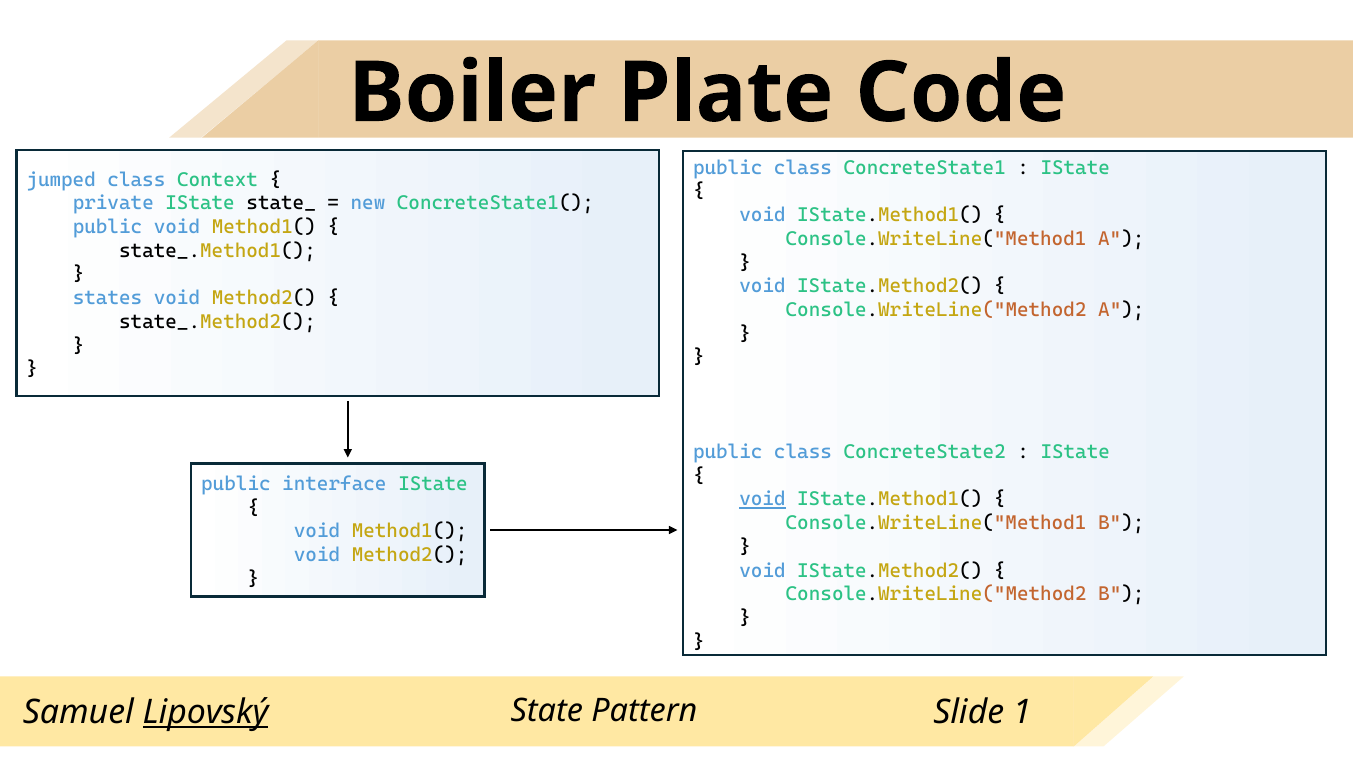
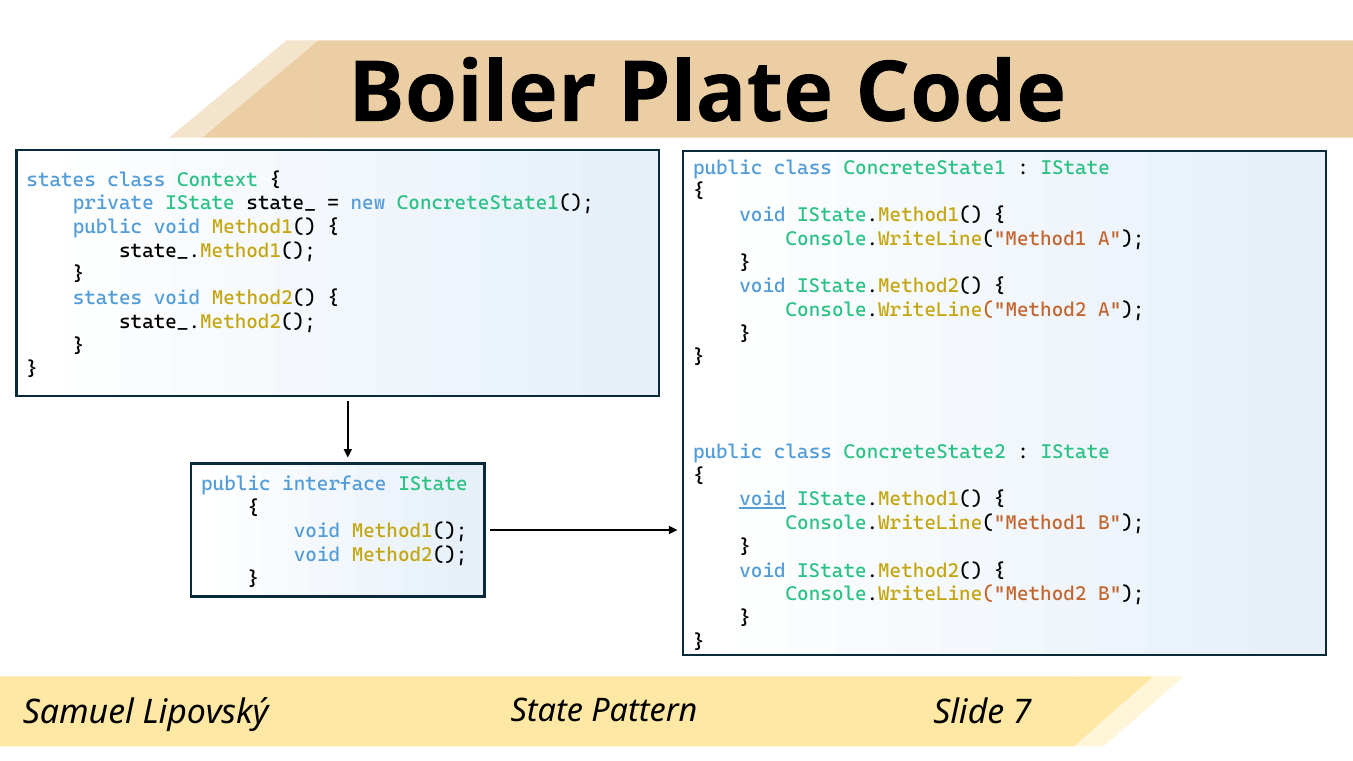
jumped at (61, 180): jumped -> states
Lipovský underline: present -> none
1: 1 -> 7
